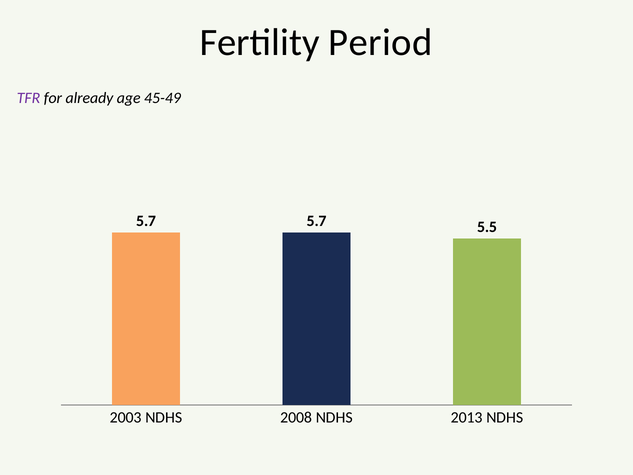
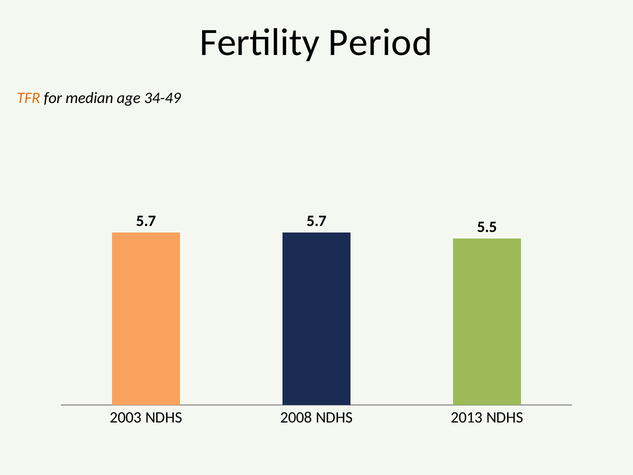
TFR colour: purple -> orange
already: already -> median
45-49: 45-49 -> 34-49
